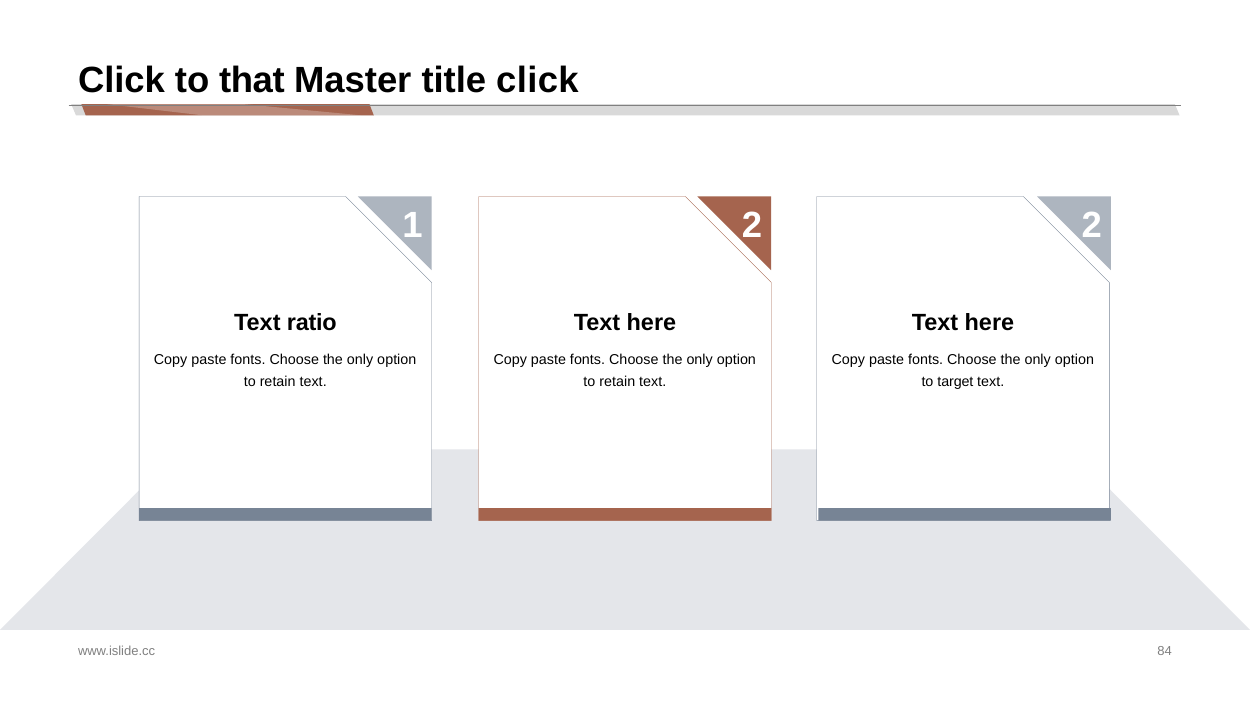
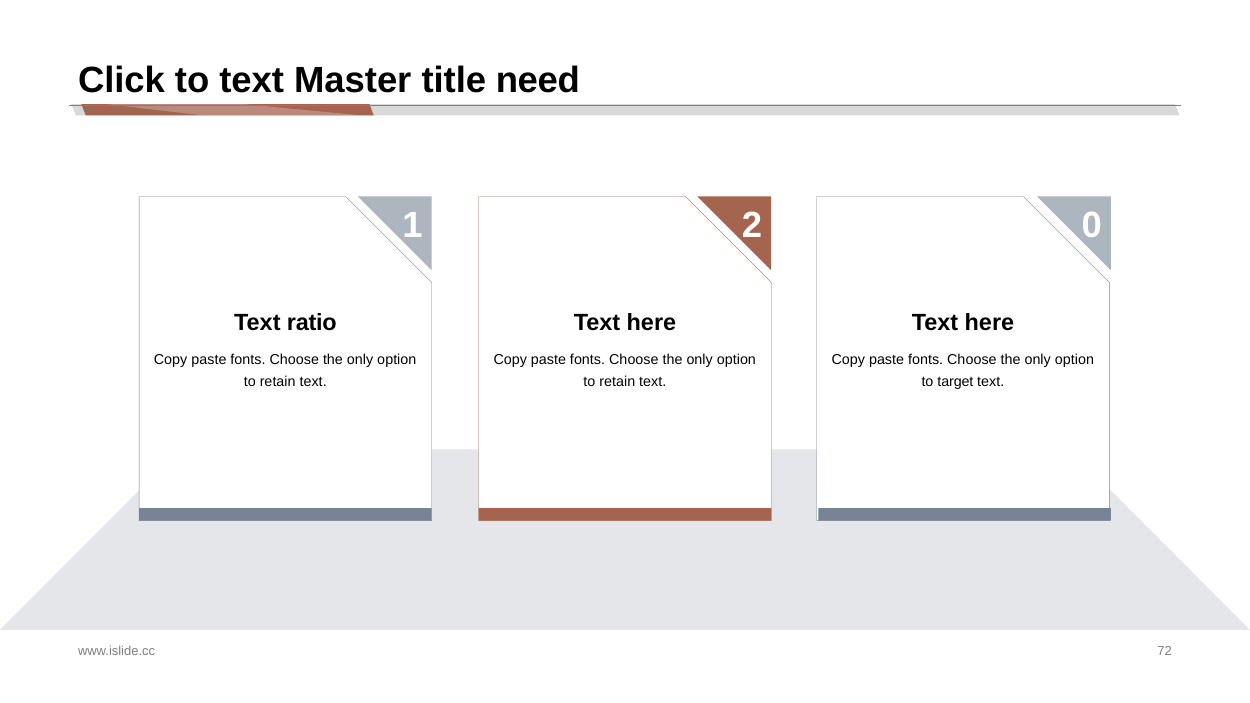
to that: that -> text
title click: click -> need
1 2: 2 -> 0
84: 84 -> 72
